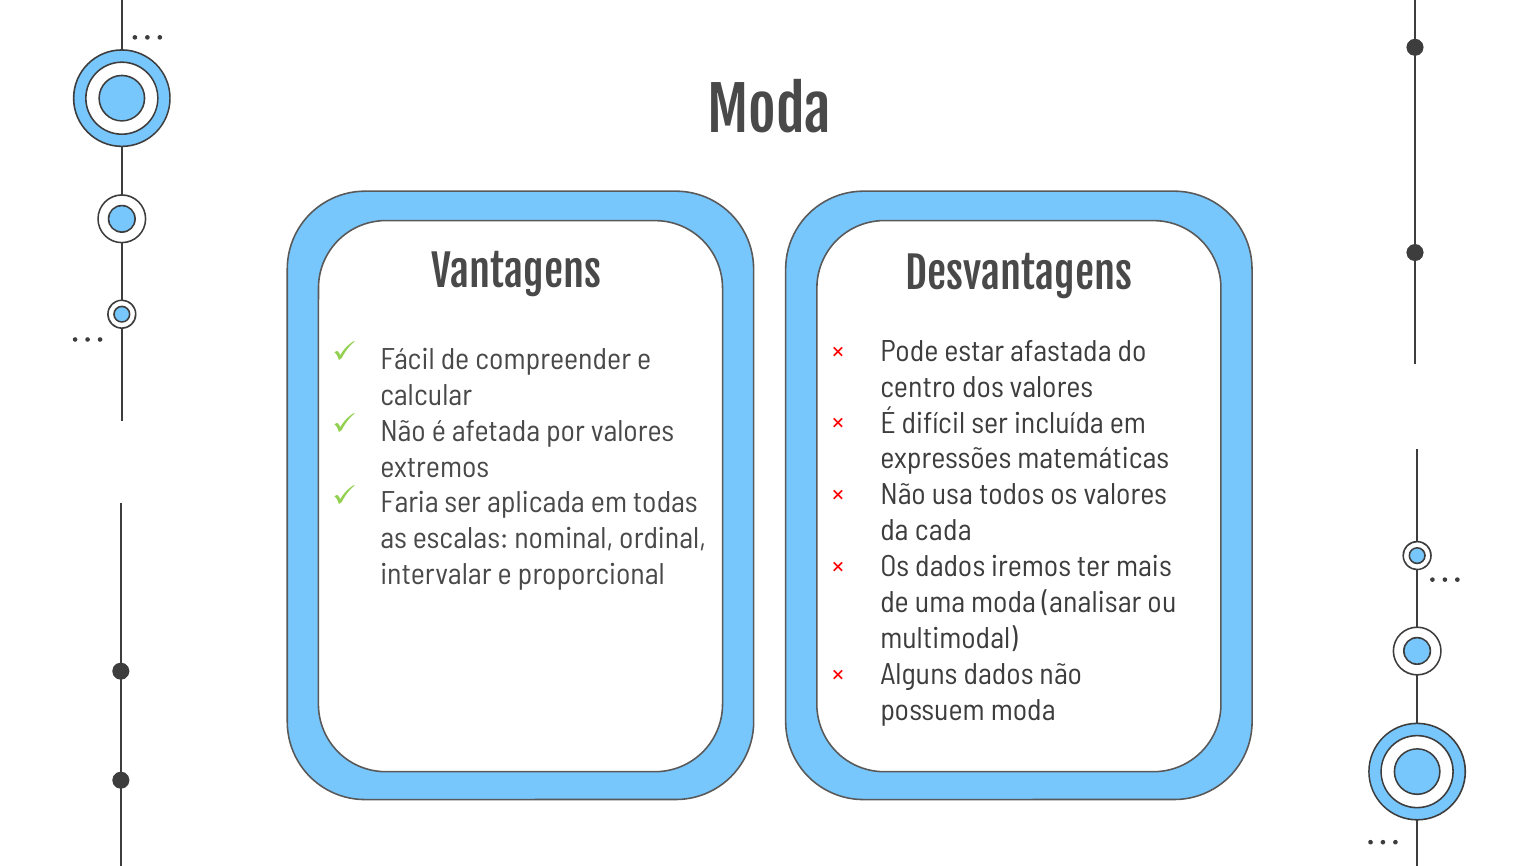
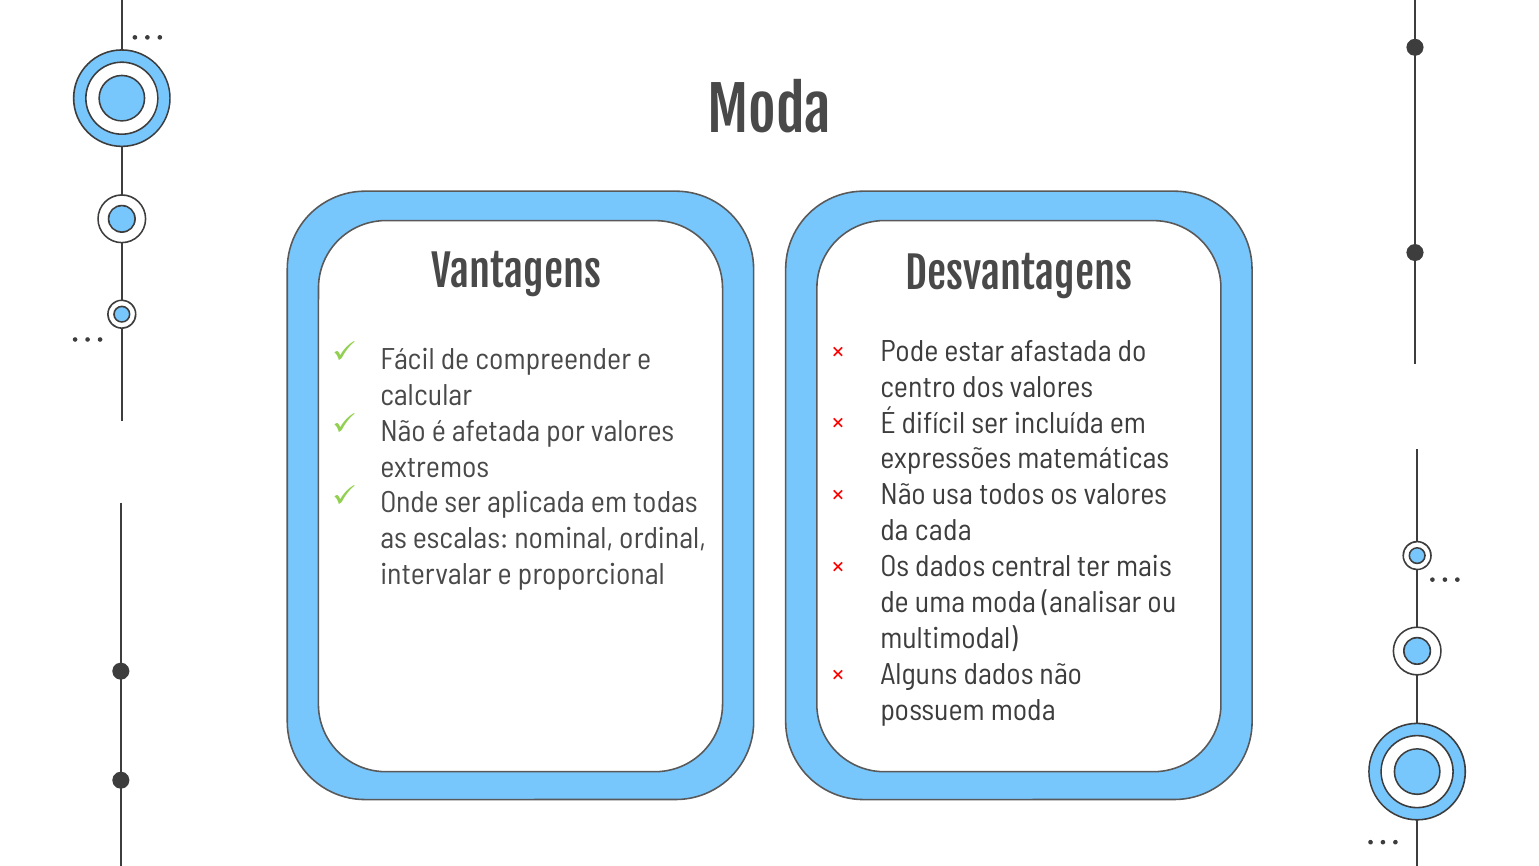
Faria: Faria -> Onde
iremos: iremos -> central
